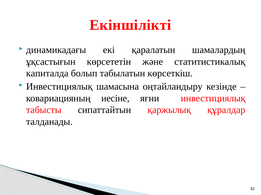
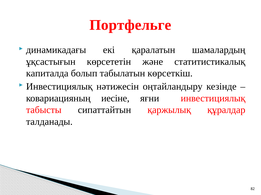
Екіншілікті: Екіншілікті -> Портфельге
шамасына: шамасына -> нәтижесін
